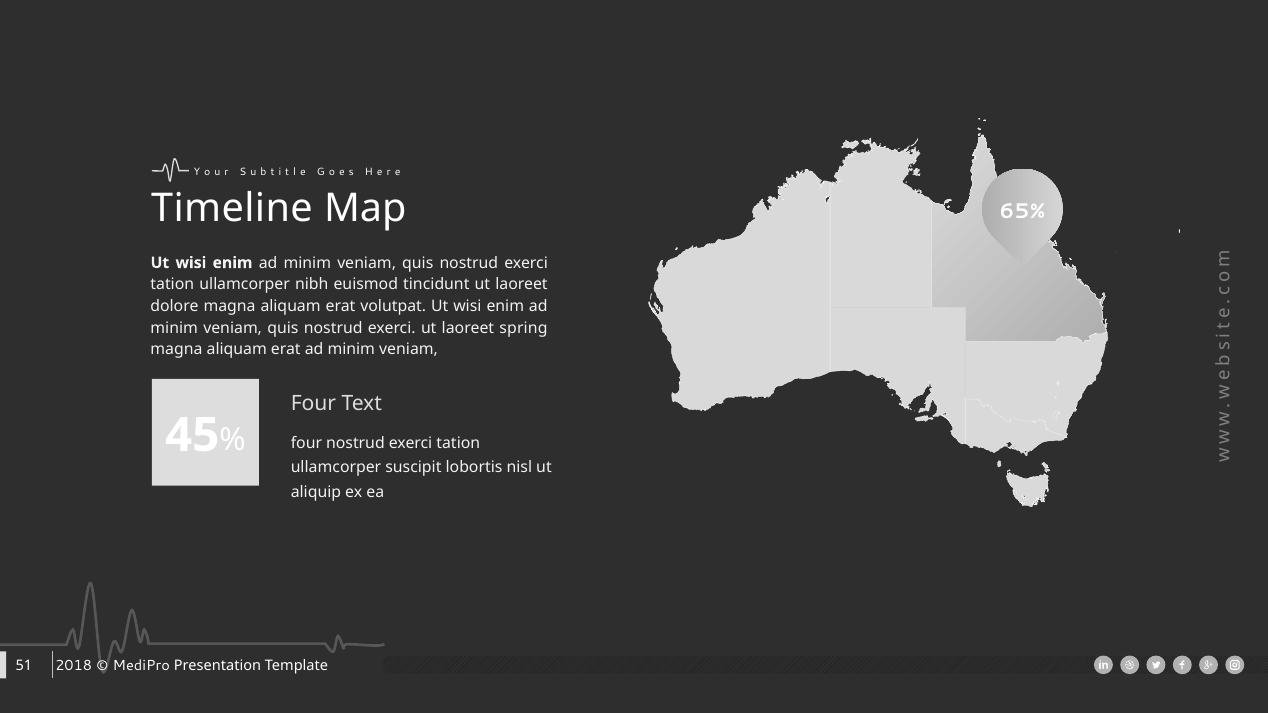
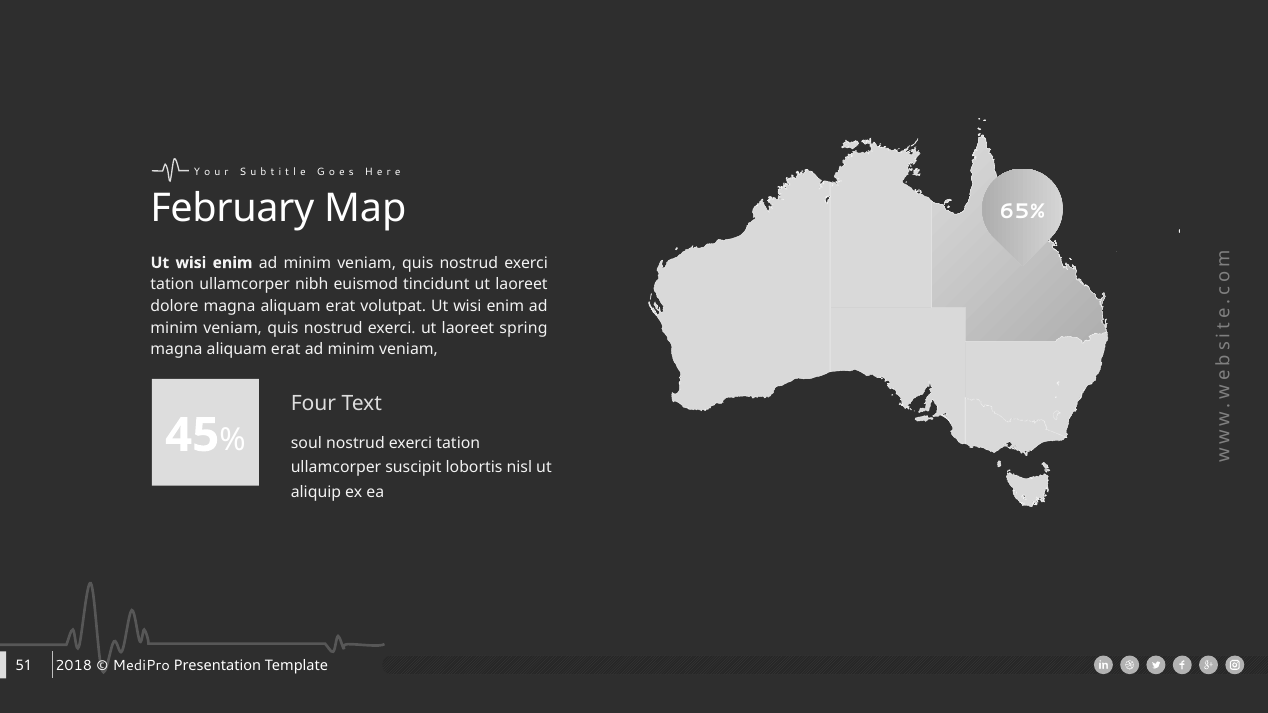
Timeline: Timeline -> February
four at (306, 443): four -> soul
